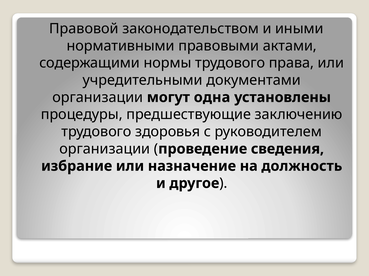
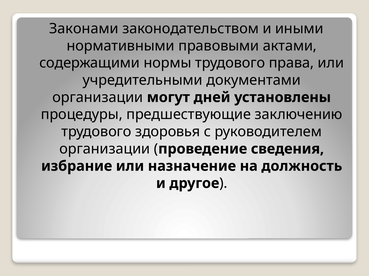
Правовой: Правовой -> Законами
одна: одна -> дней
